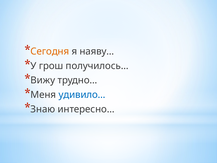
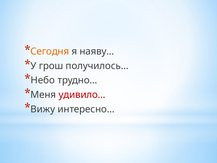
Вижу: Вижу -> Небо
удивило… colour: blue -> red
Знаю: Знаю -> Вижу
